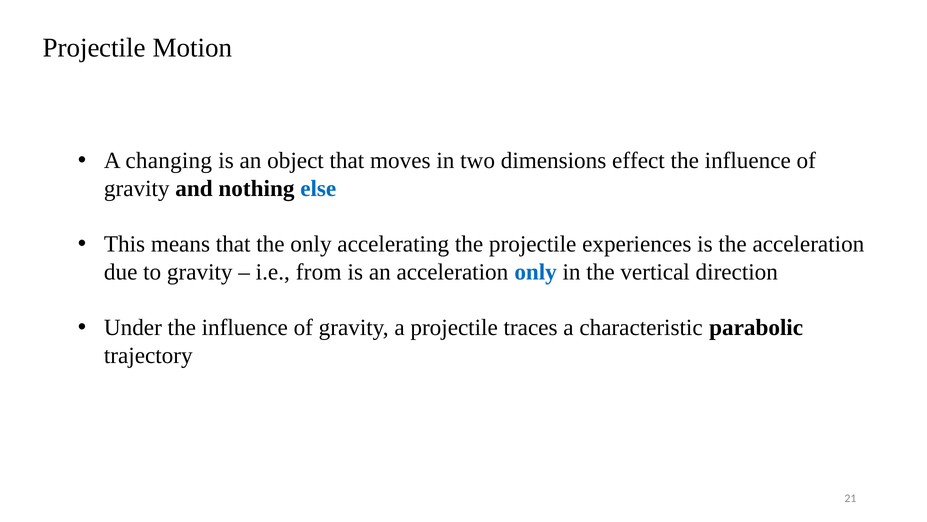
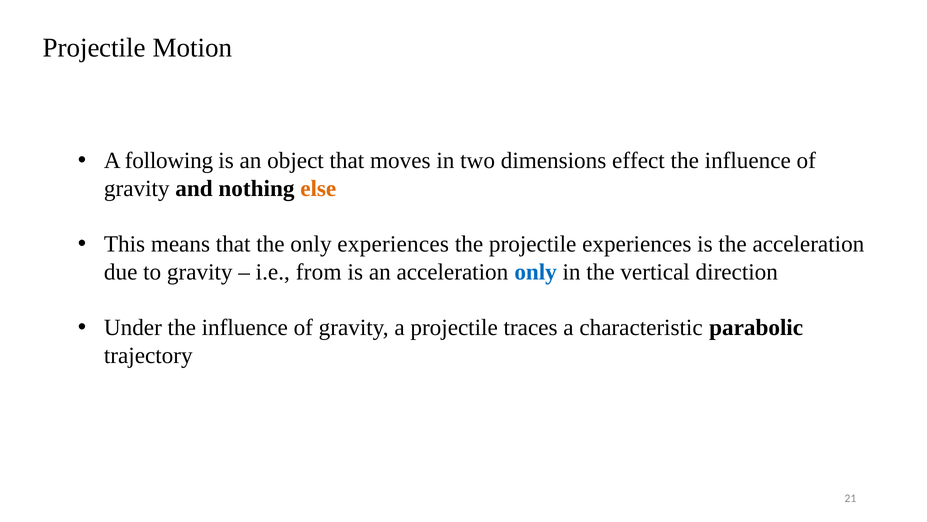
changing: changing -> following
else colour: blue -> orange
only accelerating: accelerating -> experiences
